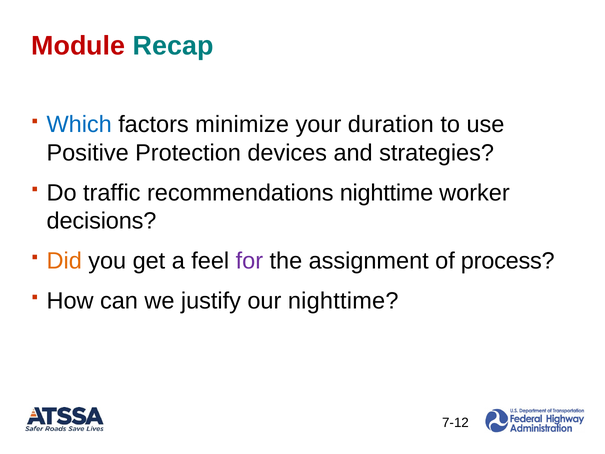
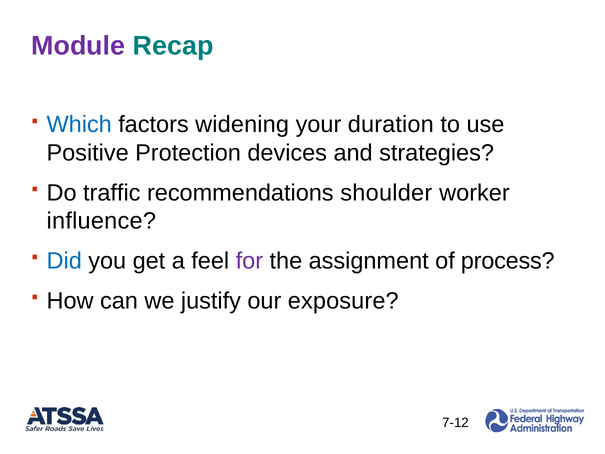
Module colour: red -> purple
minimize: minimize -> widening
recommendations nighttime: nighttime -> shoulder
decisions: decisions -> influence
Did colour: orange -> blue
our nighttime: nighttime -> exposure
